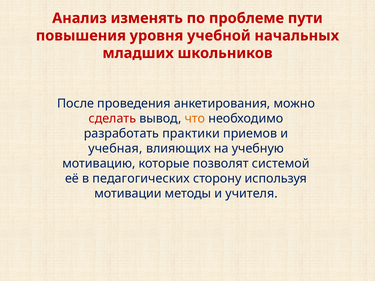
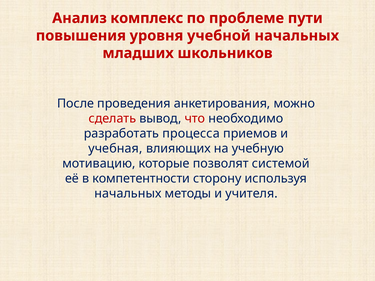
изменять: изменять -> комплекс
что colour: orange -> red
практики: практики -> процесса
педагогических: педагогических -> компетентности
мотивации at (128, 194): мотивации -> начальных
